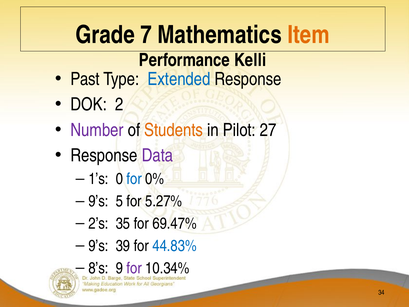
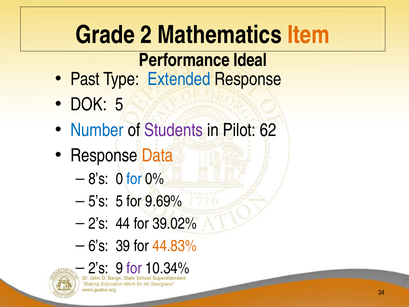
7: 7 -> 2
Kelli: Kelli -> Ideal
DOK 2: 2 -> 5
Number colour: purple -> blue
Students colour: orange -> purple
27: 27 -> 62
Data colour: purple -> orange
1’s: 1’s -> 8’s
9’s at (98, 201): 9’s -> 5’s
5.27%: 5.27% -> 9.69%
35: 35 -> 44
69.47%: 69.47% -> 39.02%
9’s at (98, 246): 9’s -> 6’s
44.83% colour: blue -> orange
8’s at (98, 268): 8’s -> 2’s
